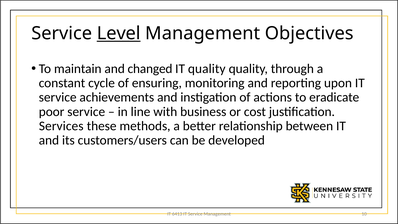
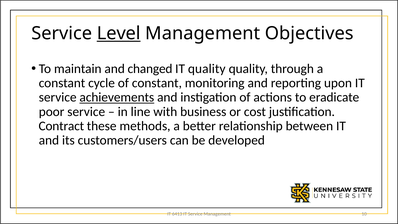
of ensuring: ensuring -> constant
achievements underline: none -> present
Services: Services -> Contract
